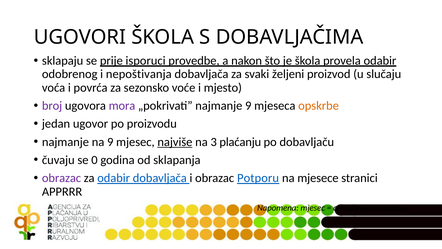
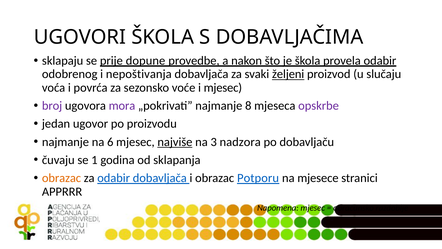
isporuci: isporuci -> dopune
željeni underline: none -> present
i mjesto: mjesto -> mjesec
najmanje 9: 9 -> 8
opskrbe colour: orange -> purple
na 9: 9 -> 6
plaćanju: plaćanju -> nadzora
0: 0 -> 1
obrazac at (62, 178) colour: purple -> orange
